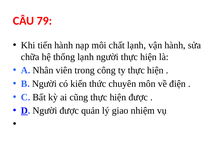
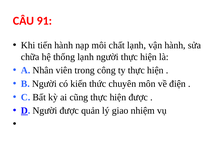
79: 79 -> 91
